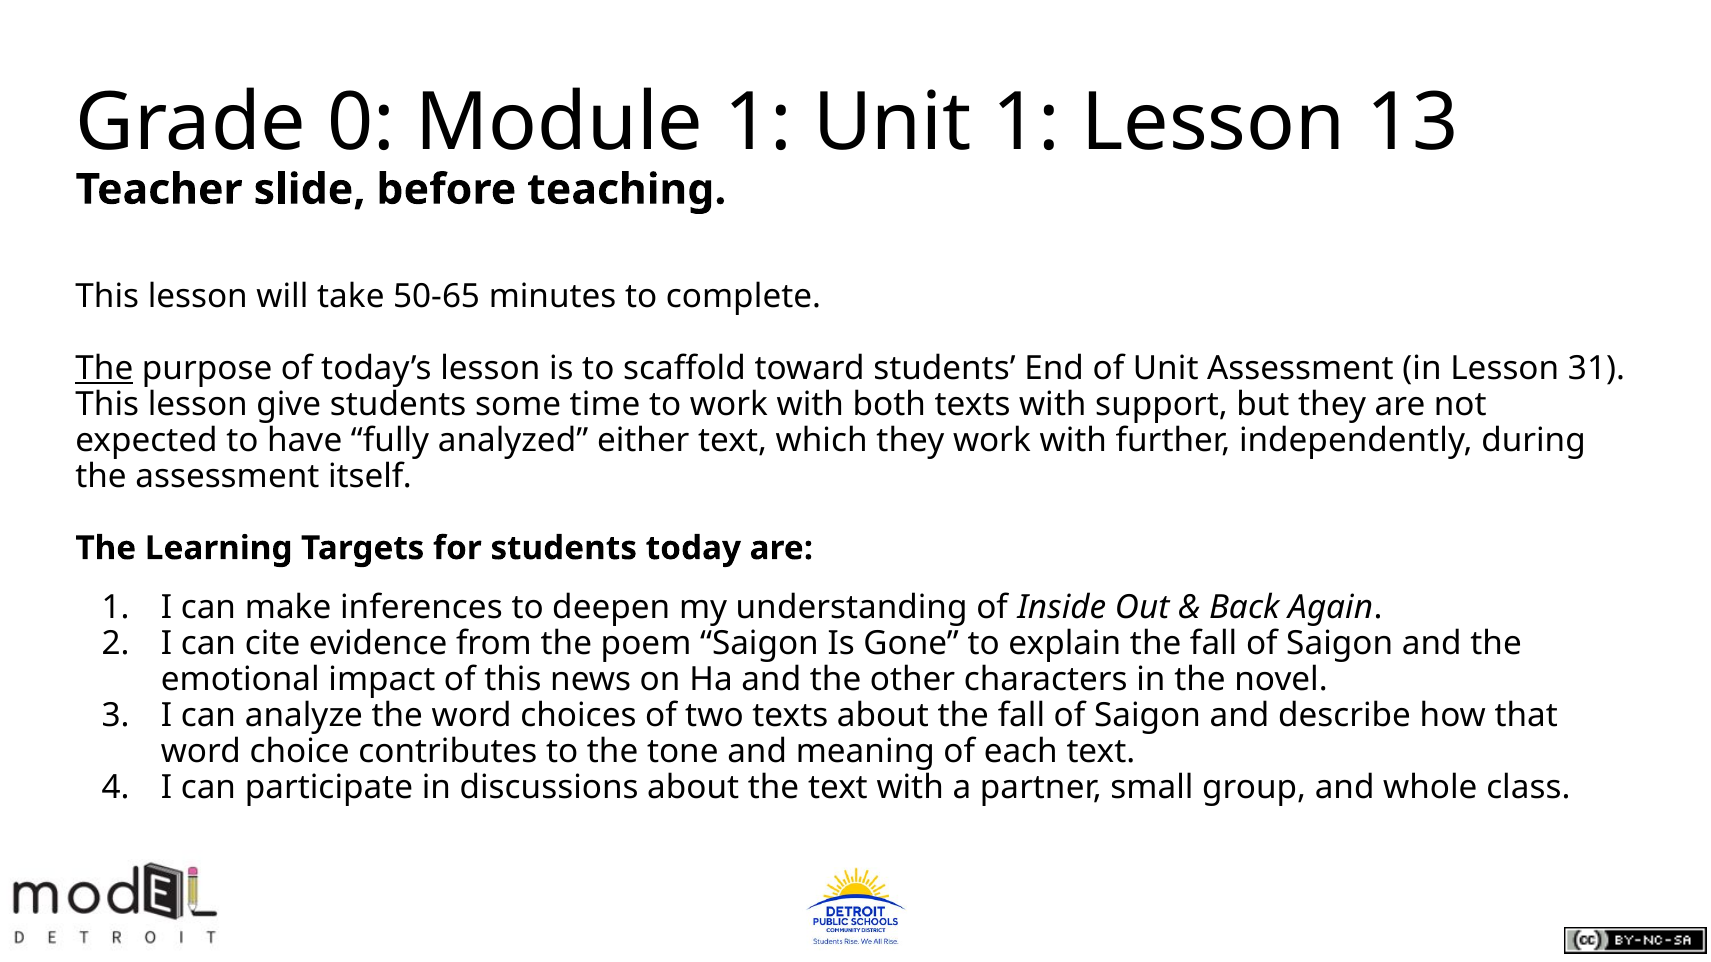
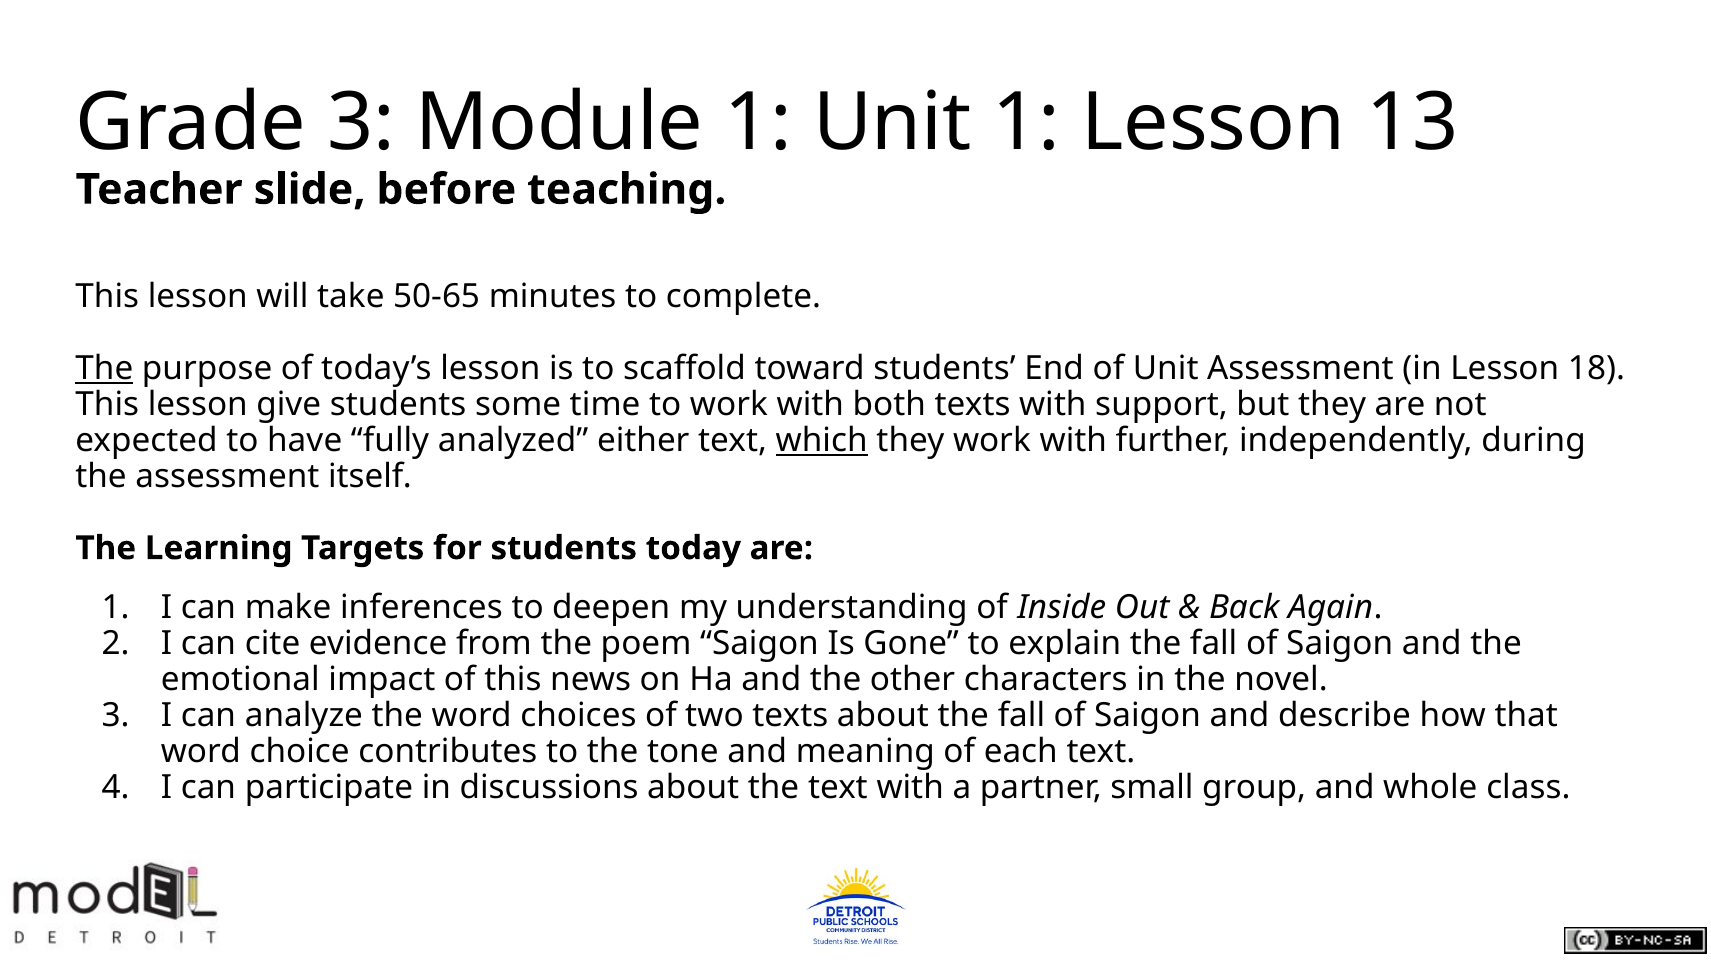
Grade 0: 0 -> 3
31: 31 -> 18
which underline: none -> present
